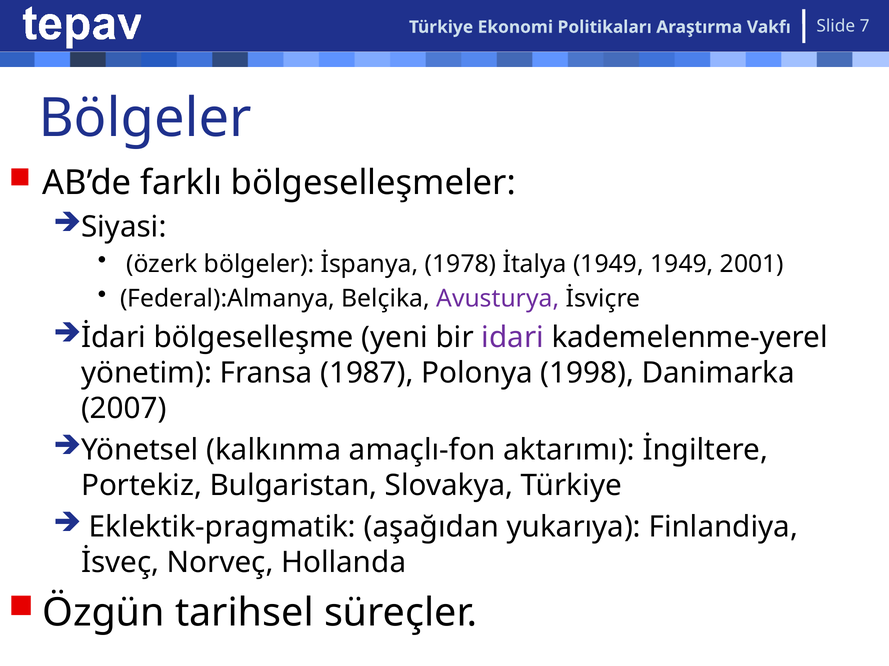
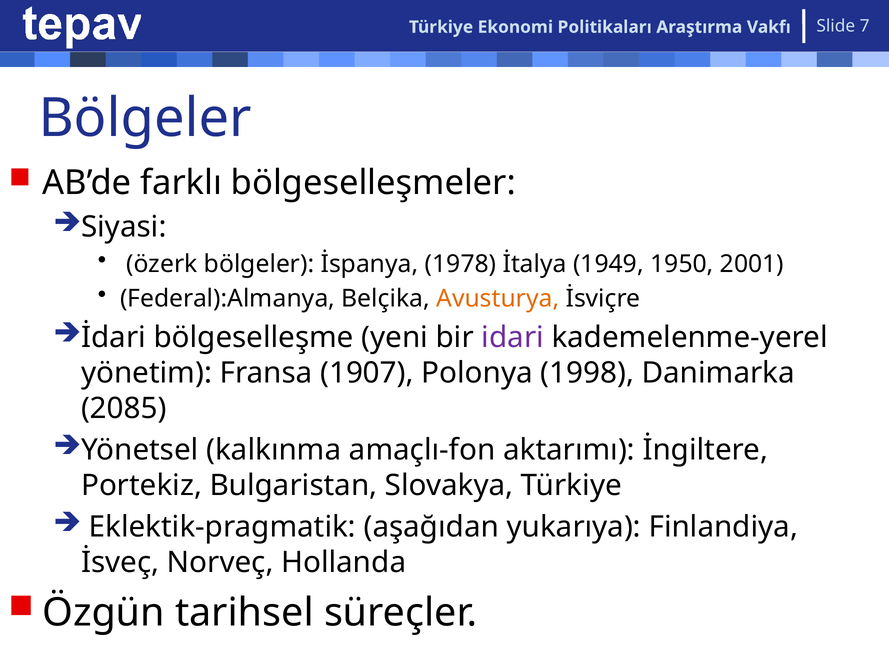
1949 1949: 1949 -> 1950
Avusturya colour: purple -> orange
1987: 1987 -> 1907
2007: 2007 -> 2085
